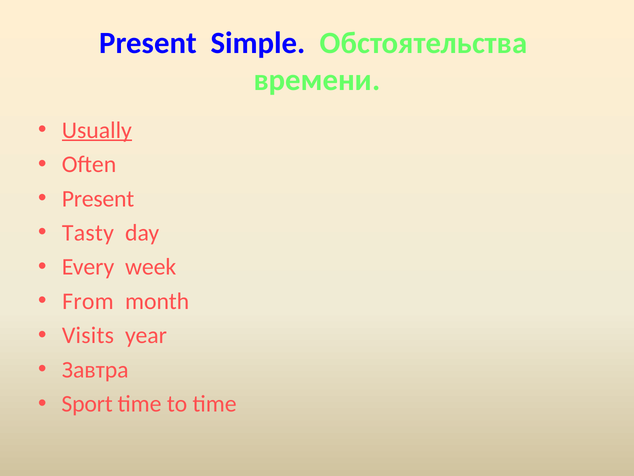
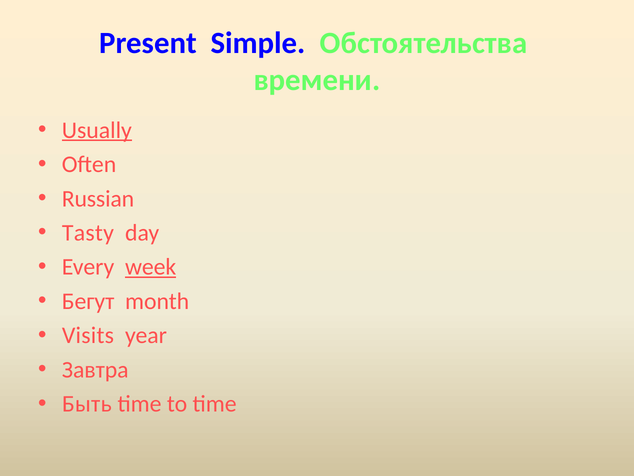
Present at (98, 198): Present -> Russian
week underline: none -> present
From: From -> Бегут
Sport: Sport -> Быть
